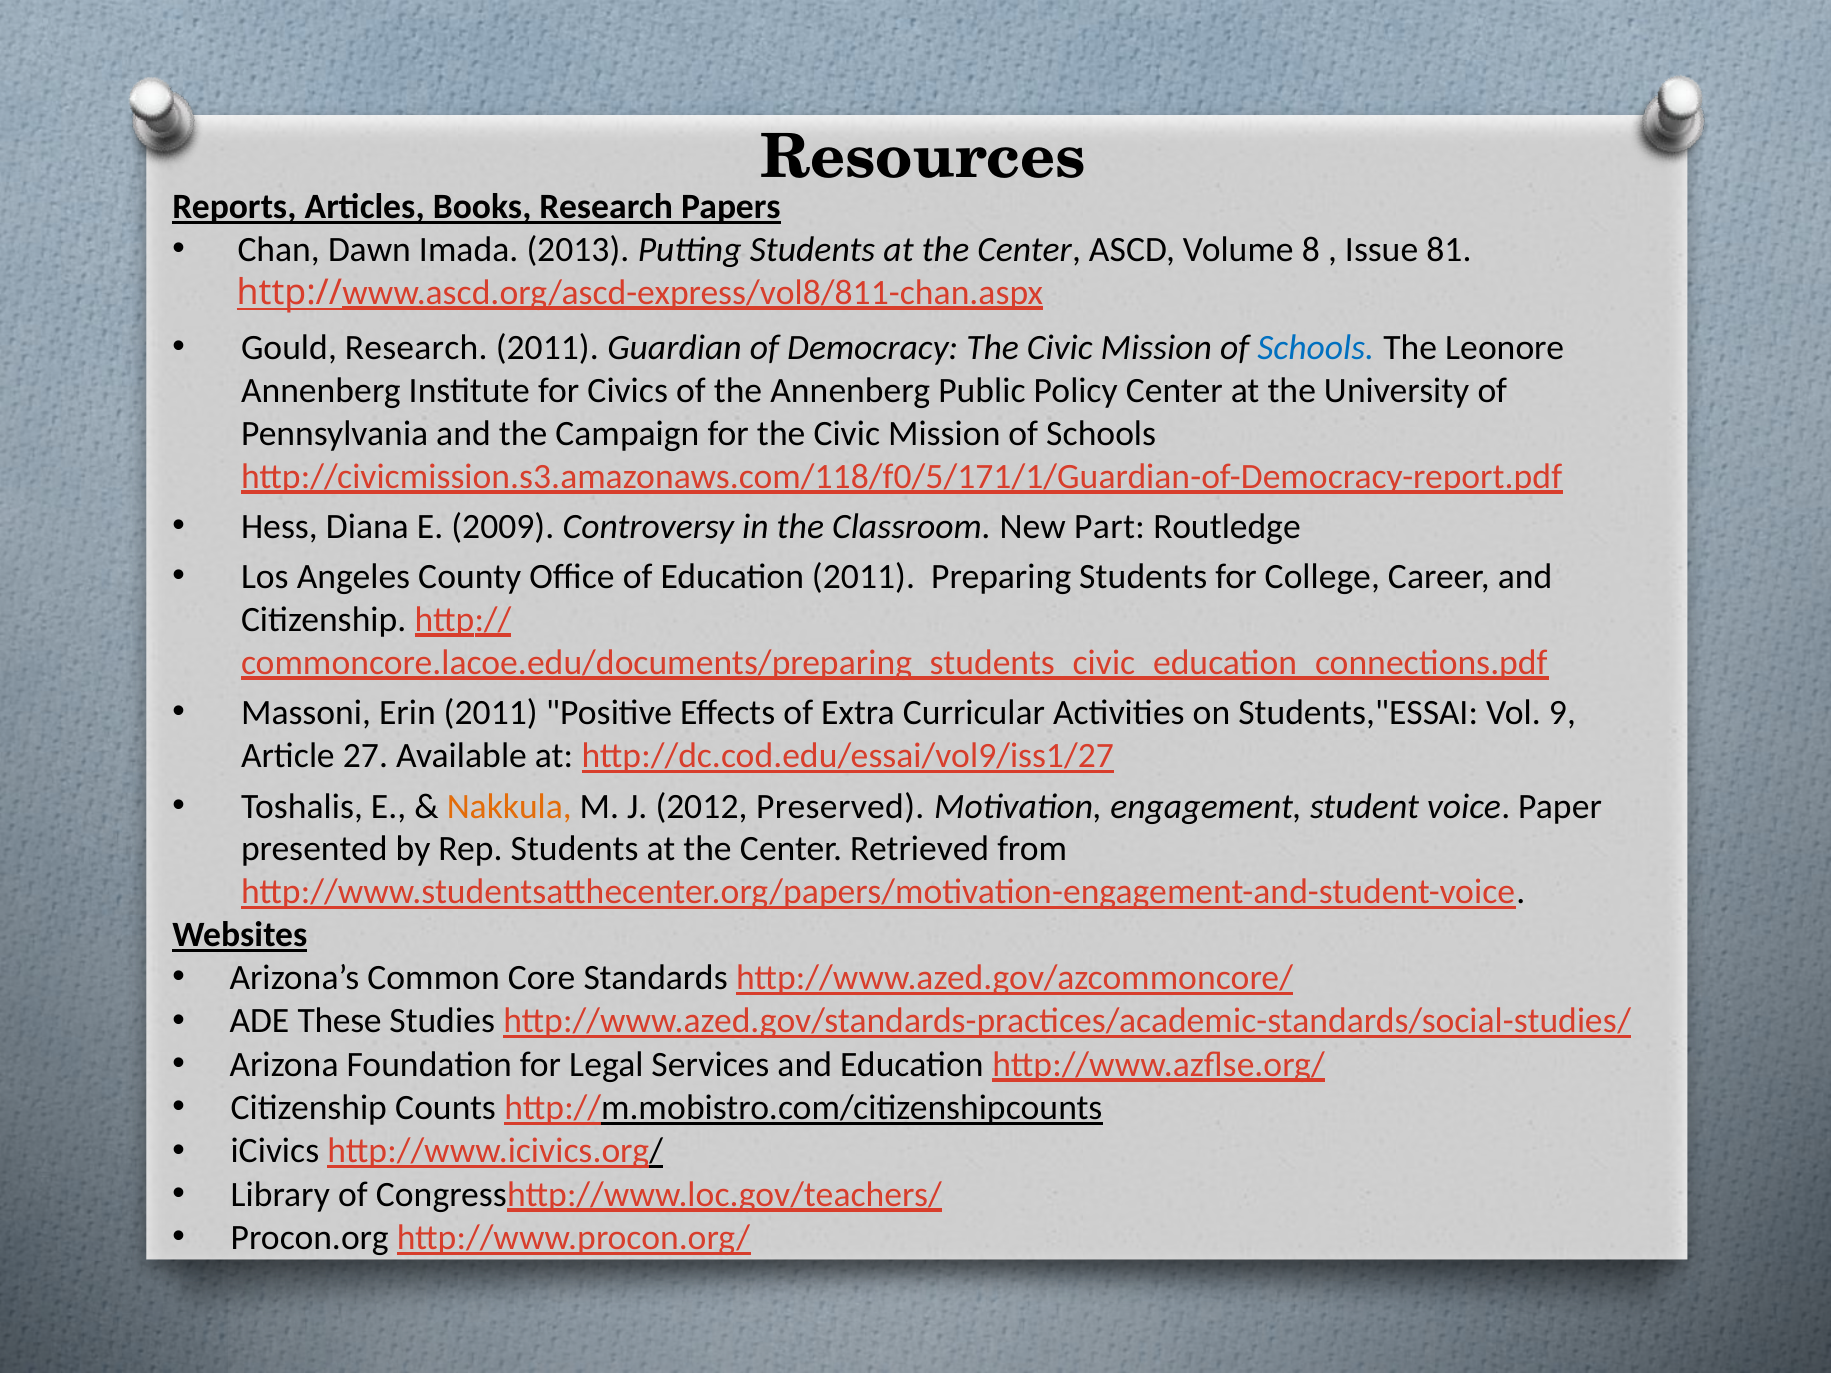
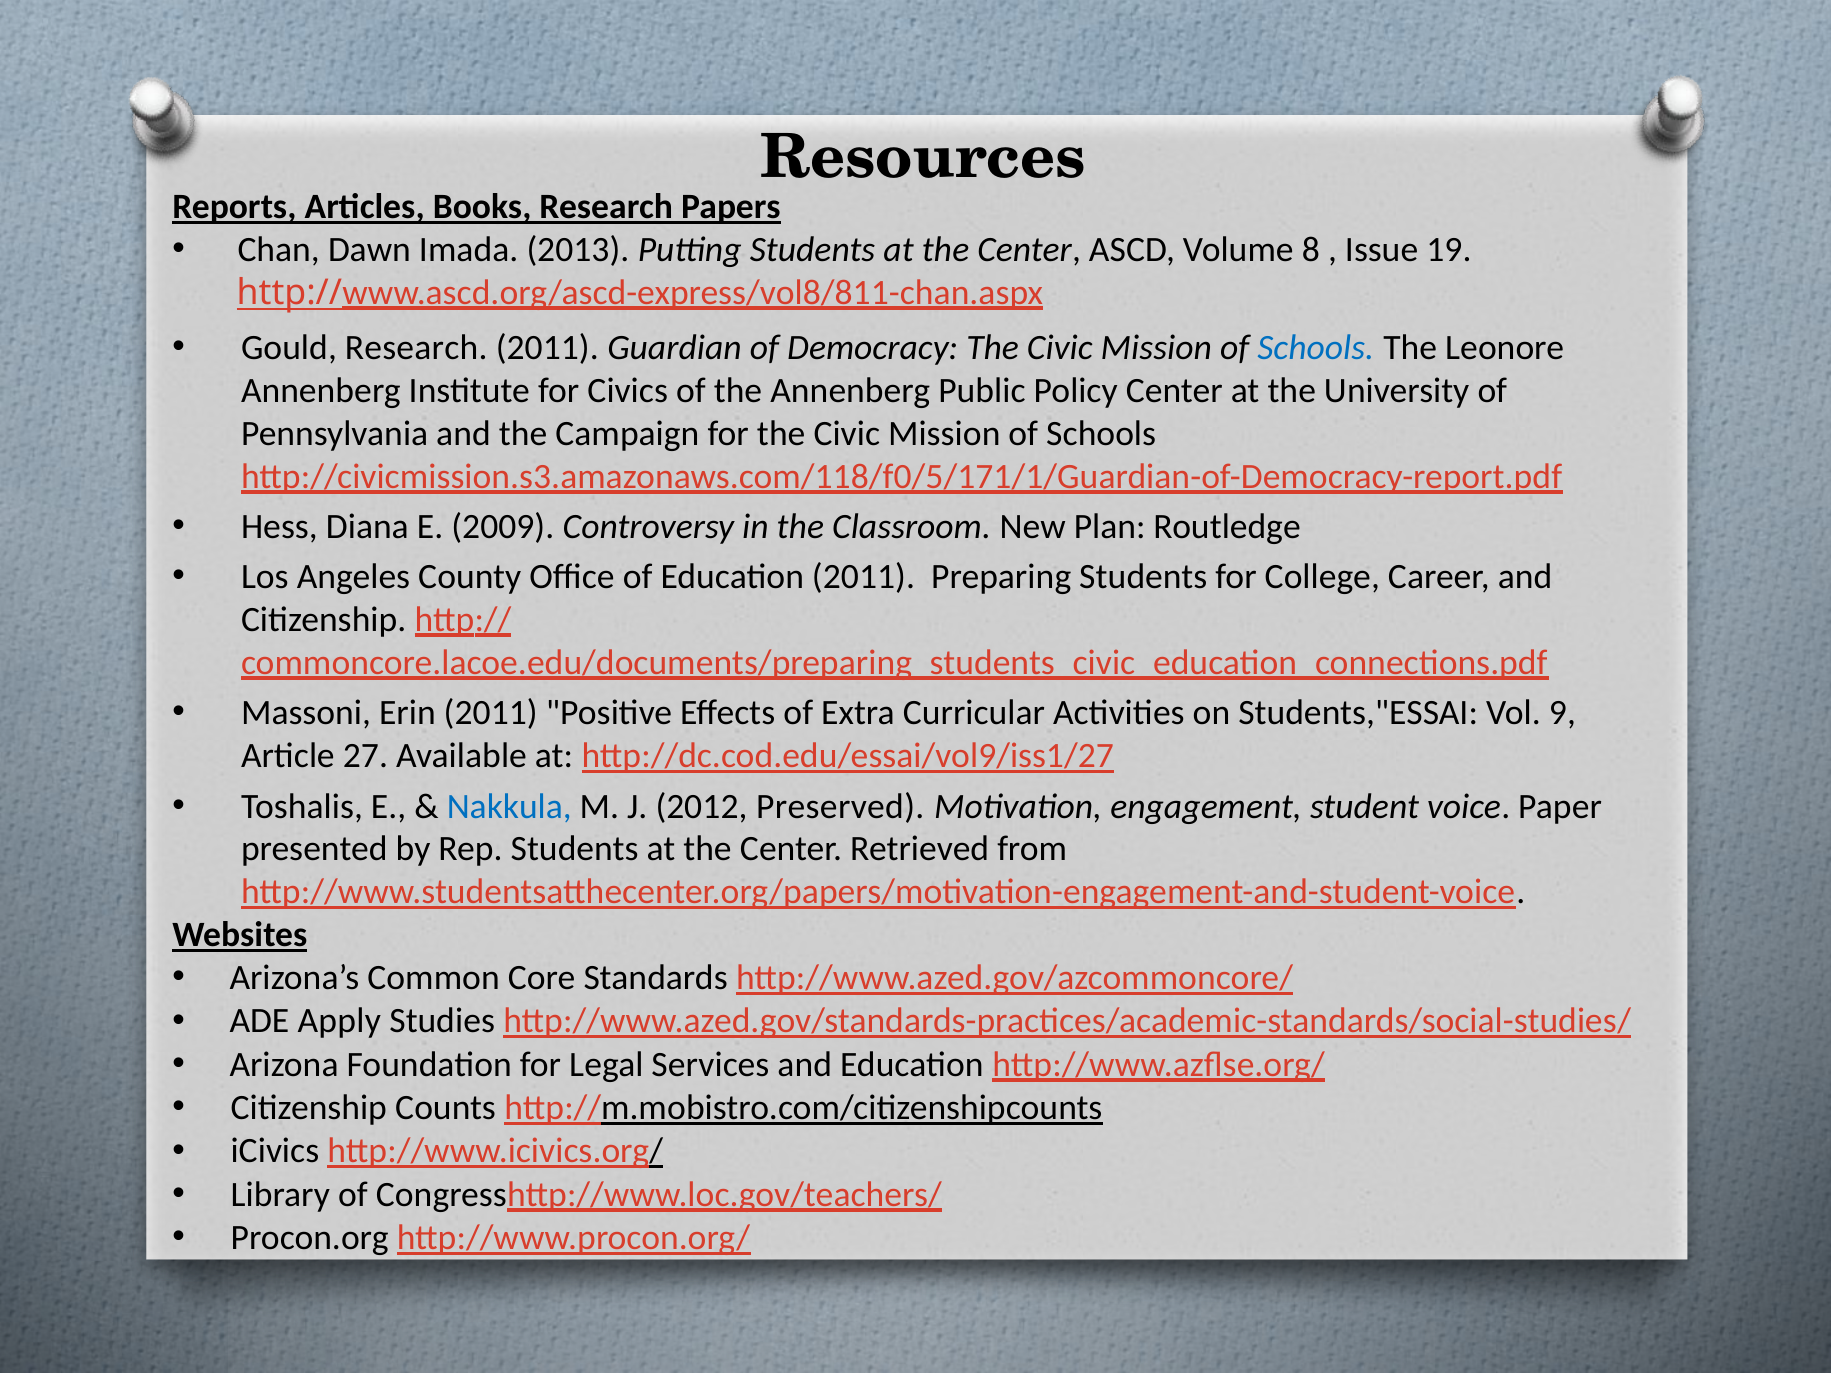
81: 81 -> 19
Part: Part -> Plan
Nakkula colour: orange -> blue
These: These -> Apply
